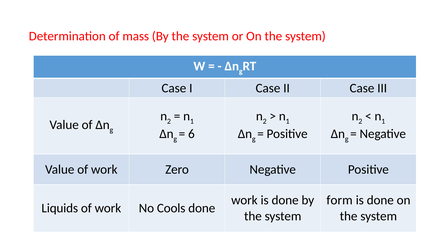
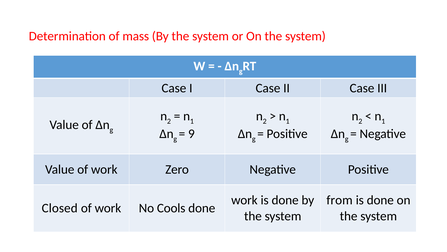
6: 6 -> 9
form: form -> from
Liquids: Liquids -> Closed
